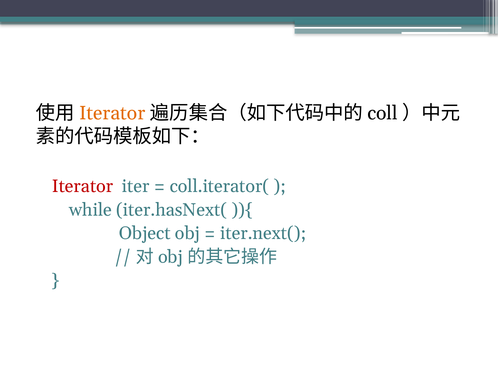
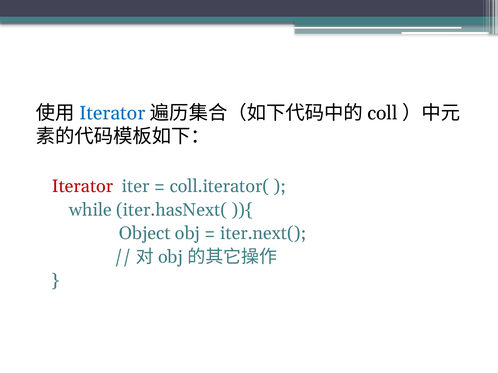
Iterator at (112, 113) colour: orange -> blue
